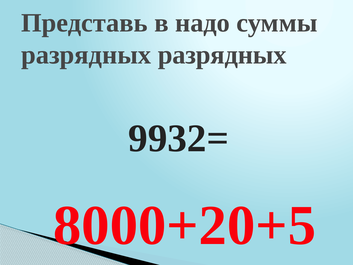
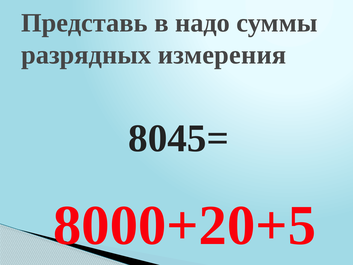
разрядных разрядных: разрядных -> измерения
9932=: 9932= -> 8045=
